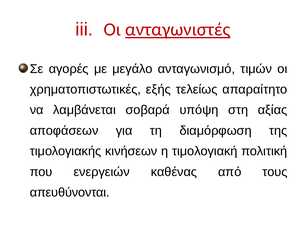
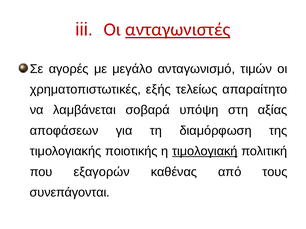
κινήσεων: κινήσεων -> ποιοτικής
τιμολογιακή underline: none -> present
ενεργειών: ενεργειών -> εξαγορών
απευθύνονται: απευθύνονται -> συνεπάγονται
